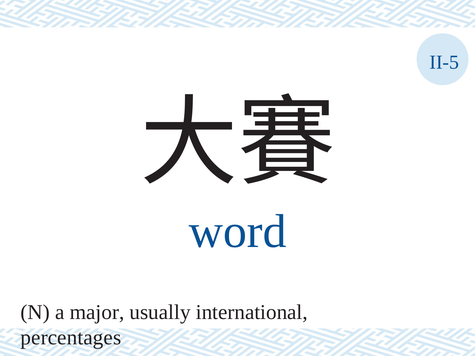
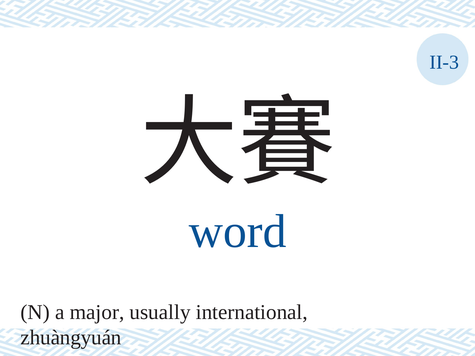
II-5: II-5 -> II-3
percentages: percentages -> zhuàngyuán
